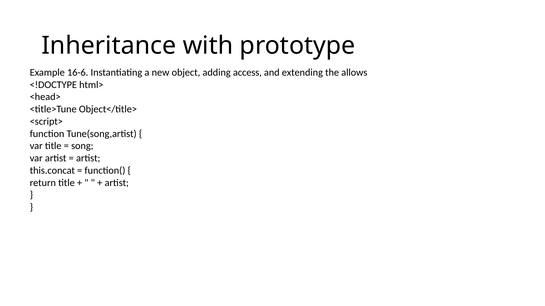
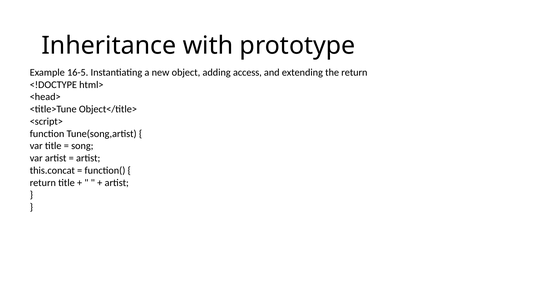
16-6: 16-6 -> 16-5
the allows: allows -> return
